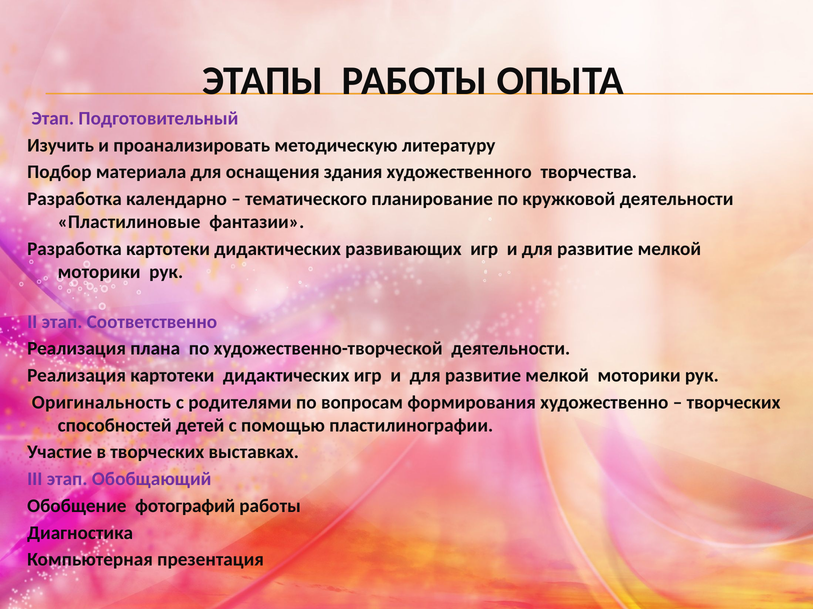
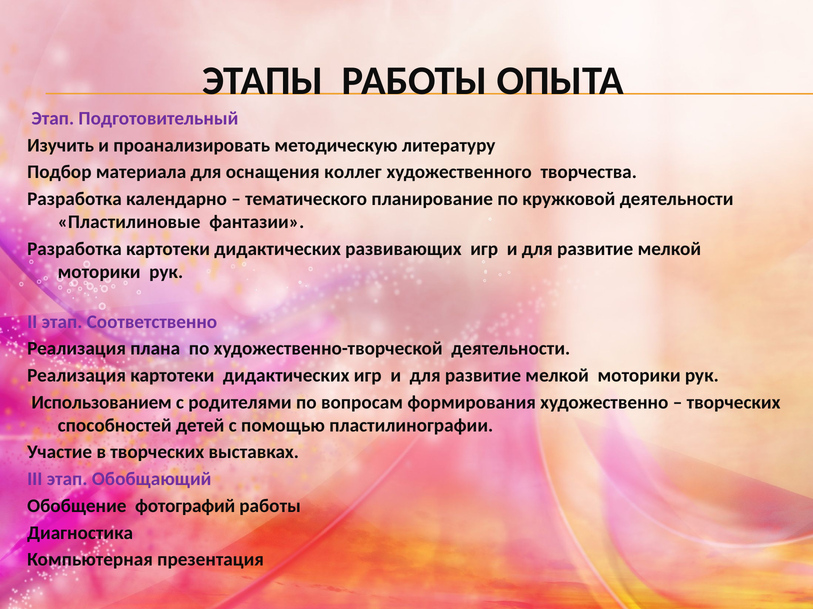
здания: здания -> коллег
Оригинальность: Оригинальность -> Использованием
